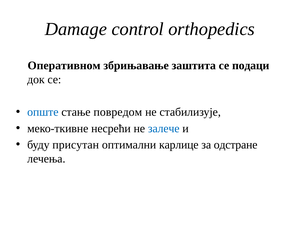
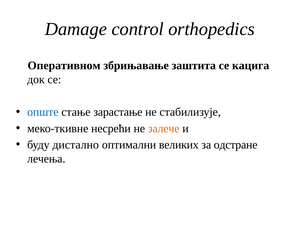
подаци: подаци -> кацига
повредом: повредом -> зарастање
залече colour: blue -> orange
присутан: присутан -> дистално
карлице: карлице -> великих
